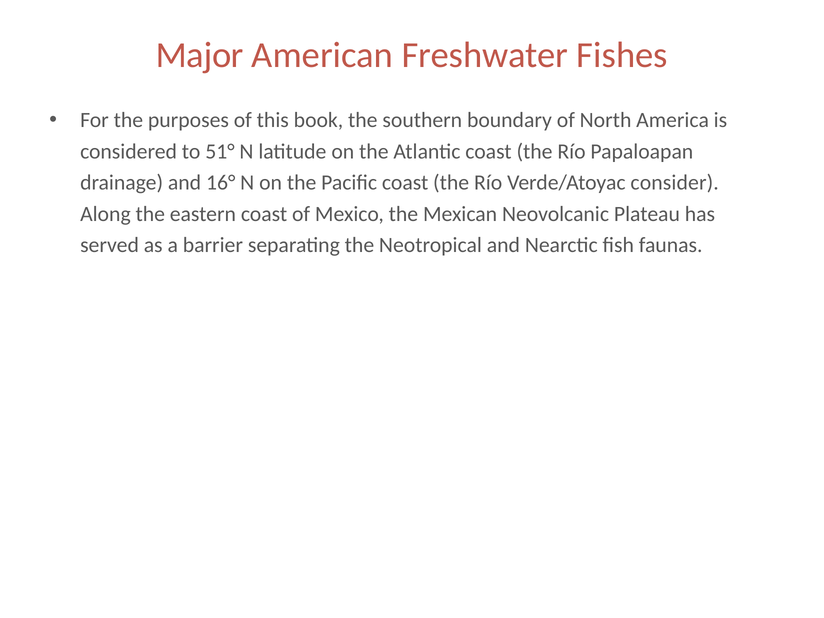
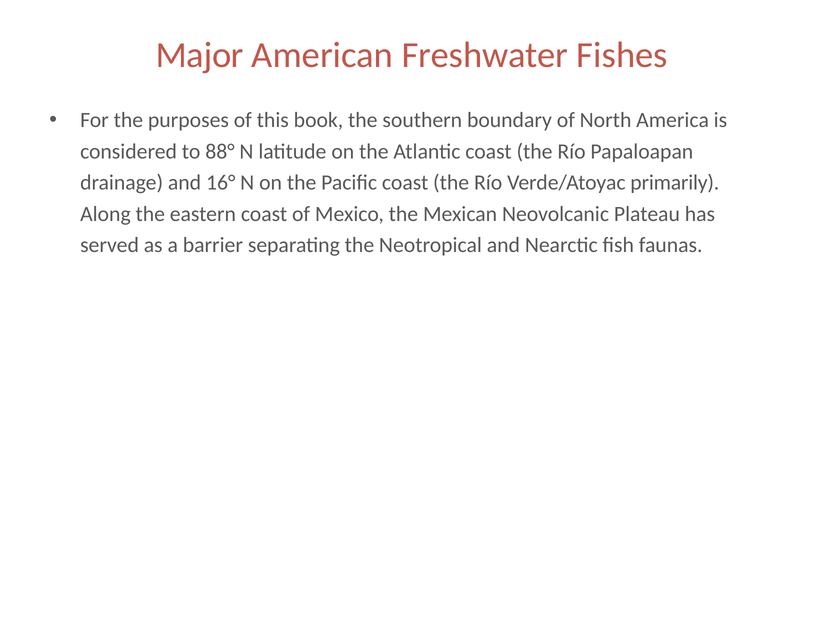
51°: 51° -> 88°
consider: consider -> primarily
